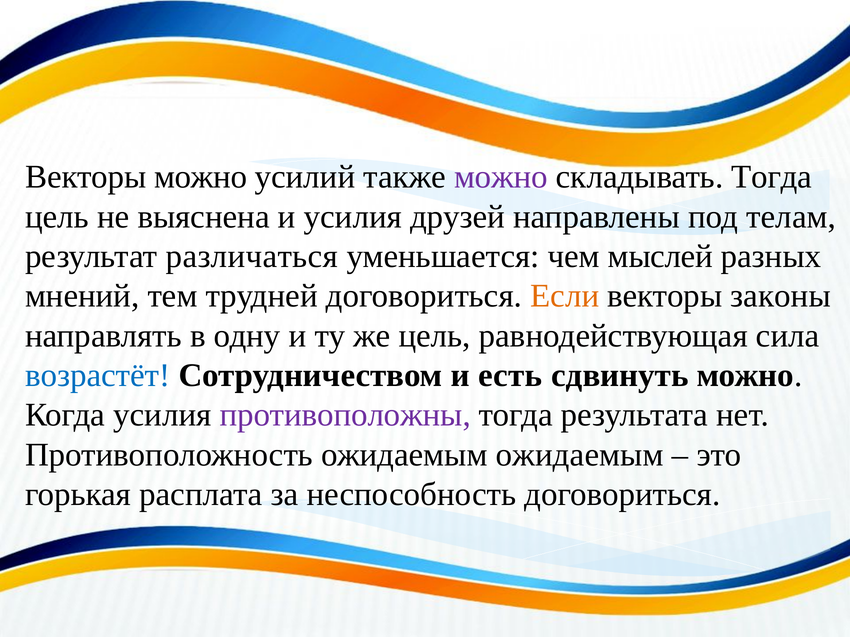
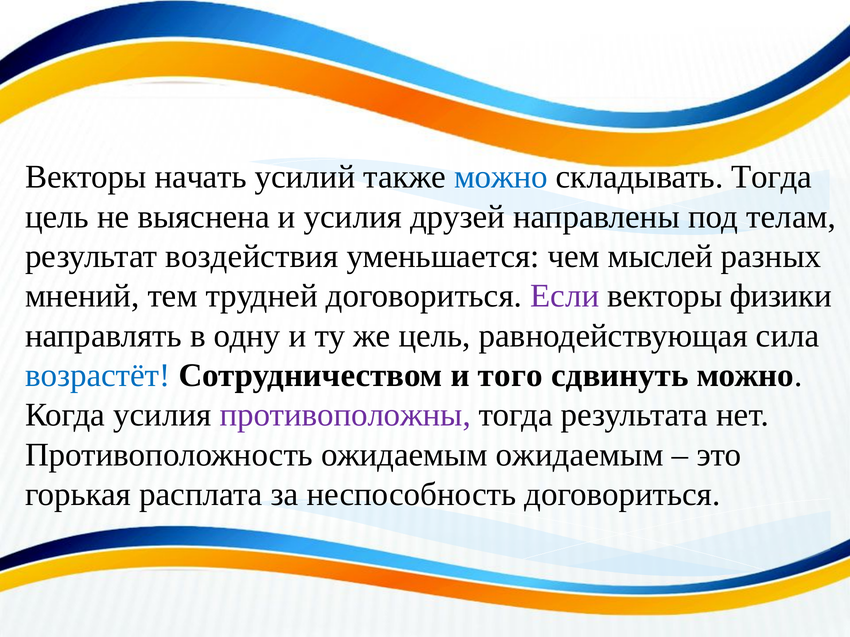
Векторы можно: можно -> начать
можно at (501, 177) colour: purple -> blue
различаться: различаться -> воздействия
Если colour: orange -> purple
законы: законы -> физики
есть: есть -> того
